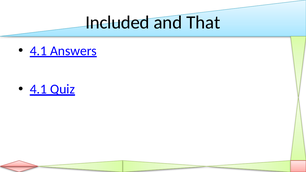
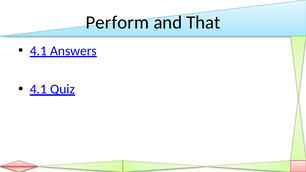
Included: Included -> Perform
